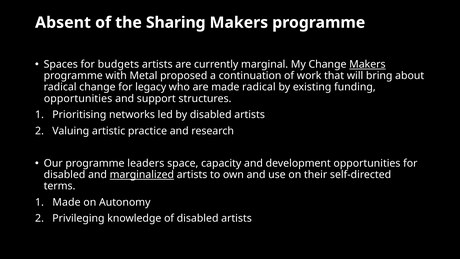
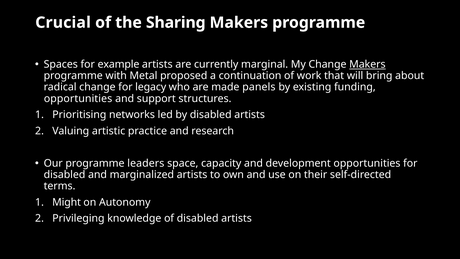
Absent: Absent -> Crucial
budgets: budgets -> example
made radical: radical -> panels
marginalized underline: present -> none
Made at (66, 202): Made -> Might
